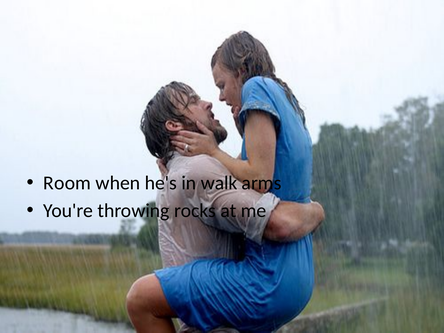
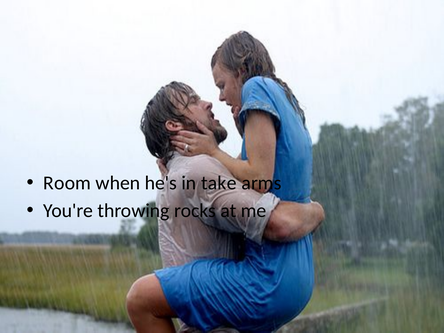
walk: walk -> take
